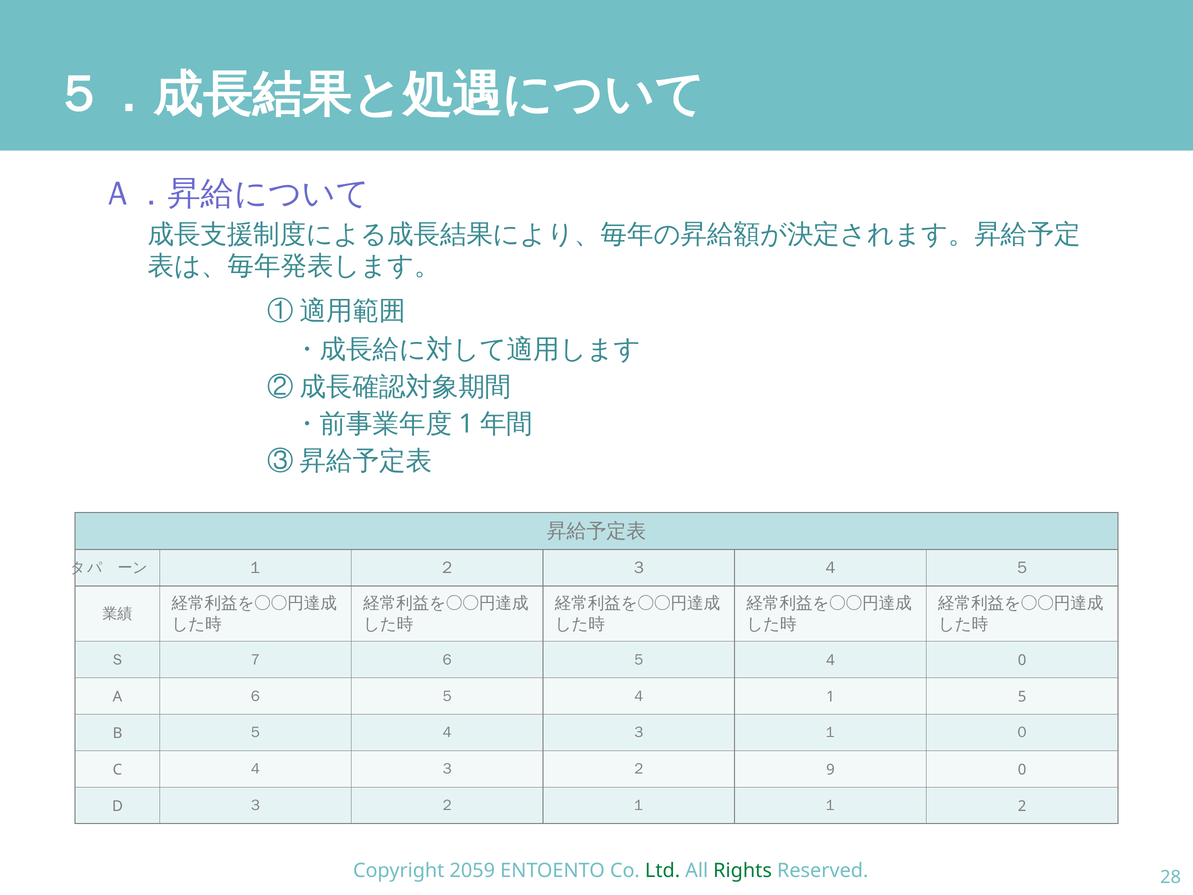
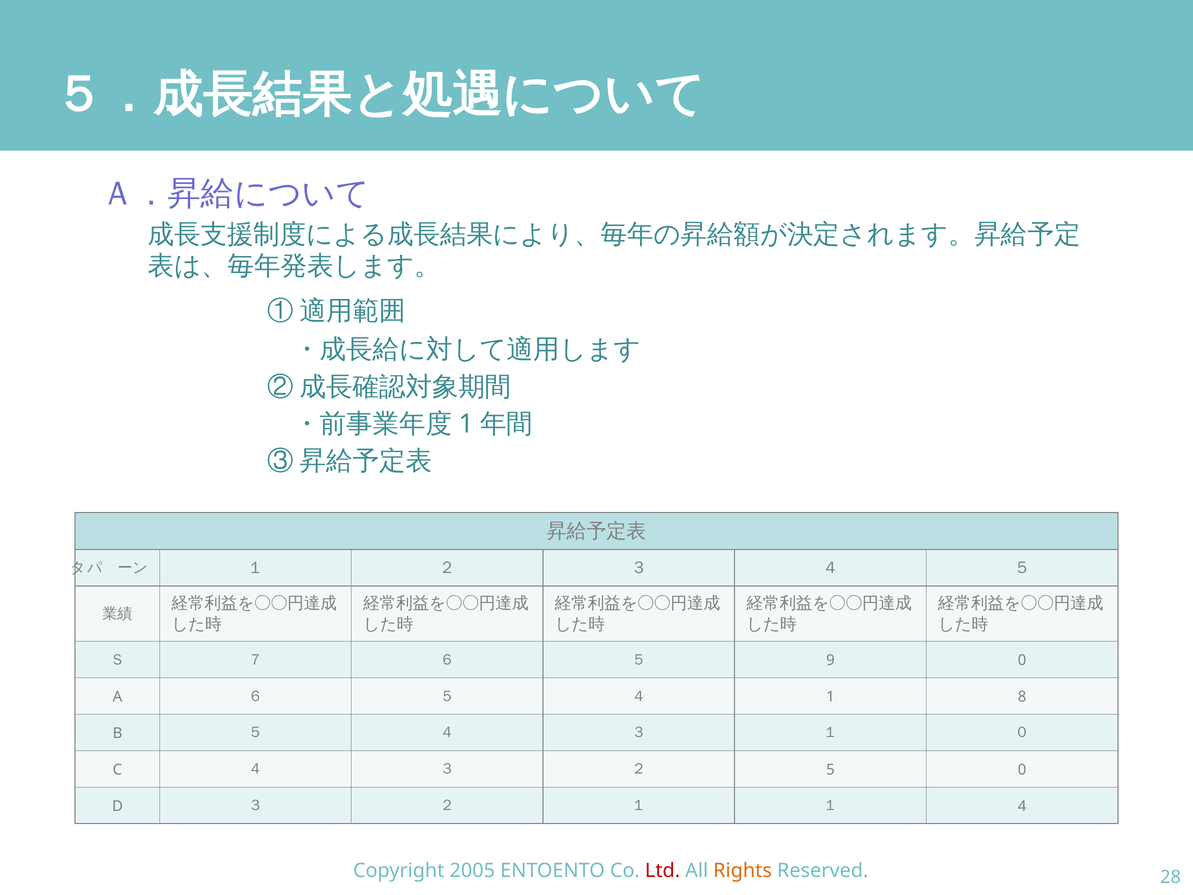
4: 4 -> 9
5: 5 -> 8
9: 9 -> 5
2: 2 -> 4
2059: 2059 -> 2005
Ltd colour: green -> red
Rights colour: green -> orange
